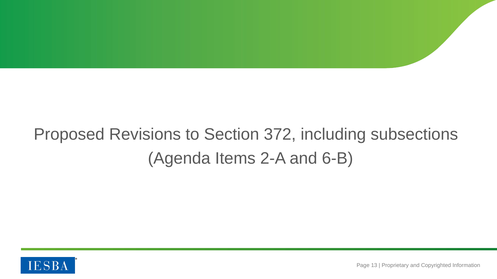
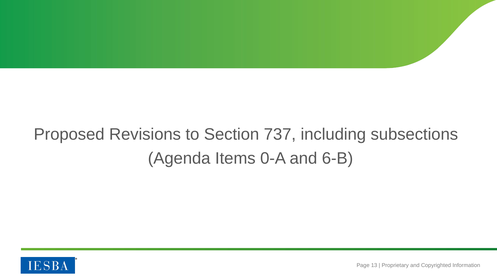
372: 372 -> 737
2-A: 2-A -> 0-A
